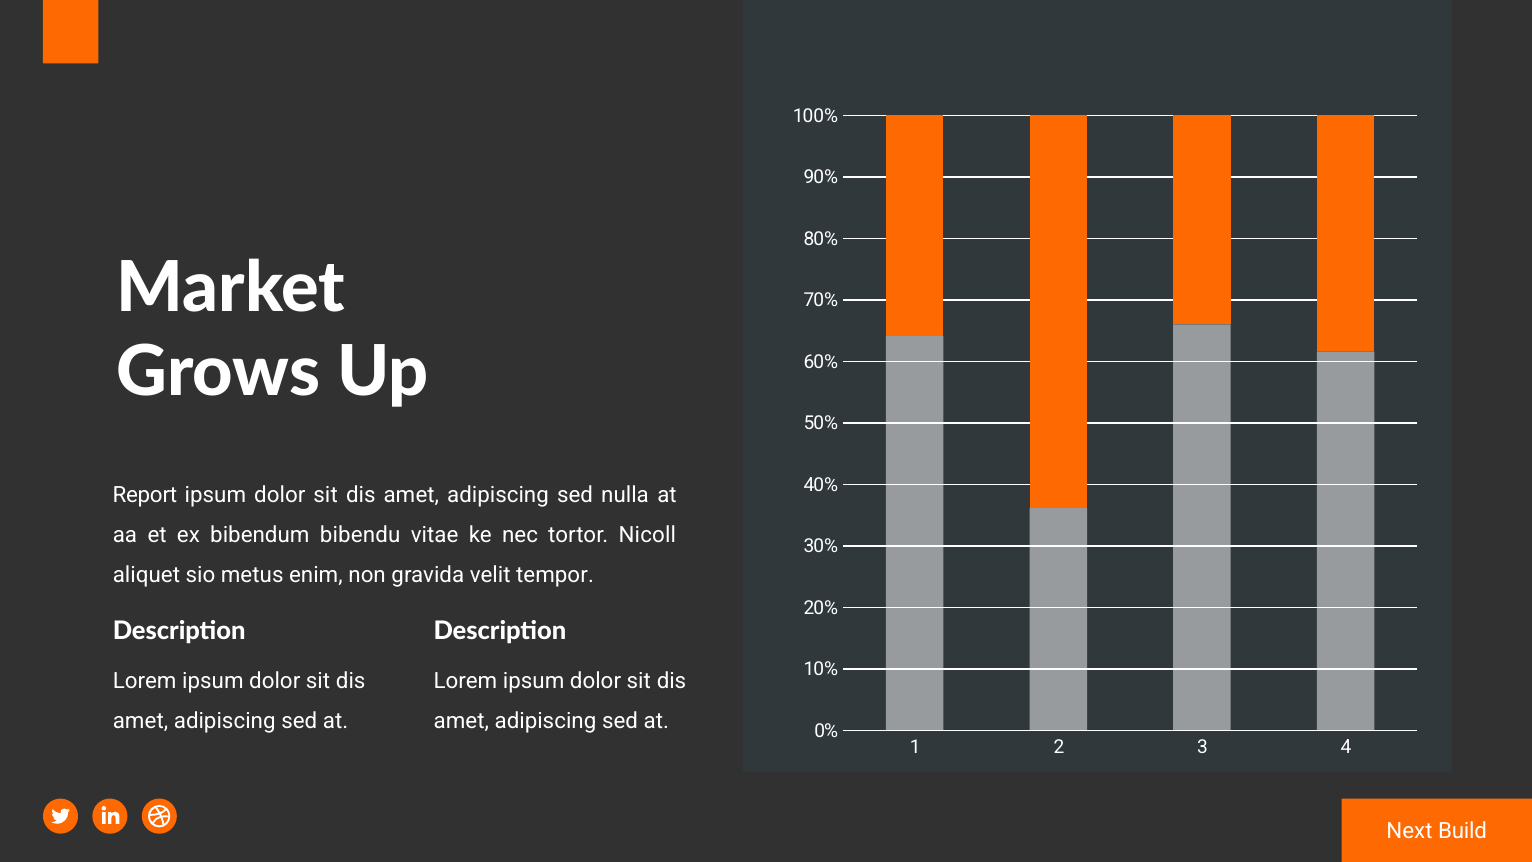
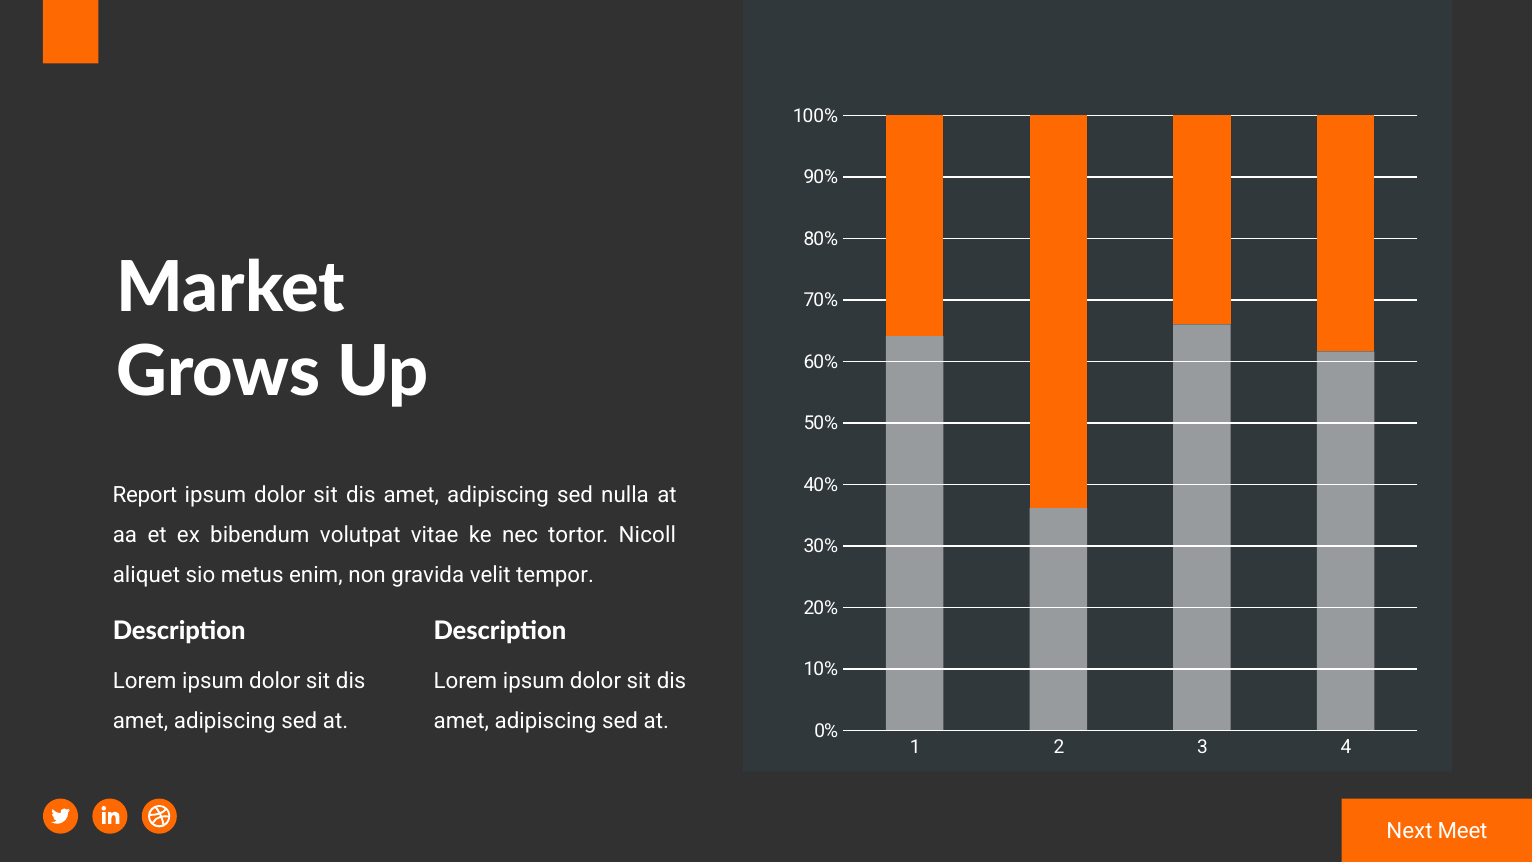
bibendu: bibendu -> volutpat
Build: Build -> Meet
